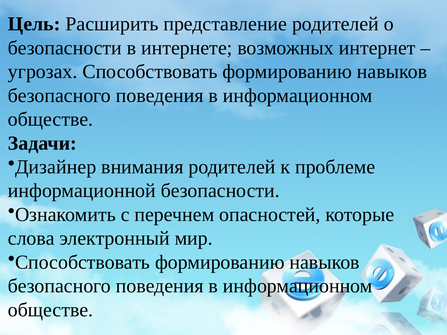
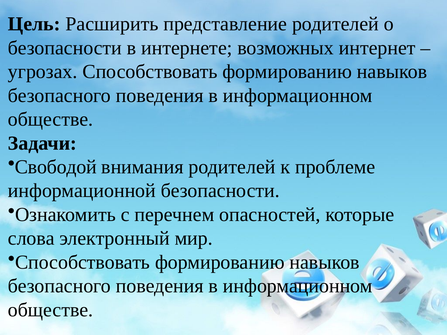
Дизайнер: Дизайнер -> Свободой
